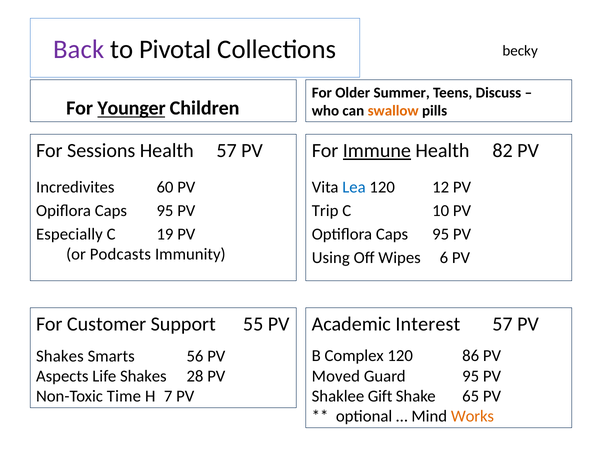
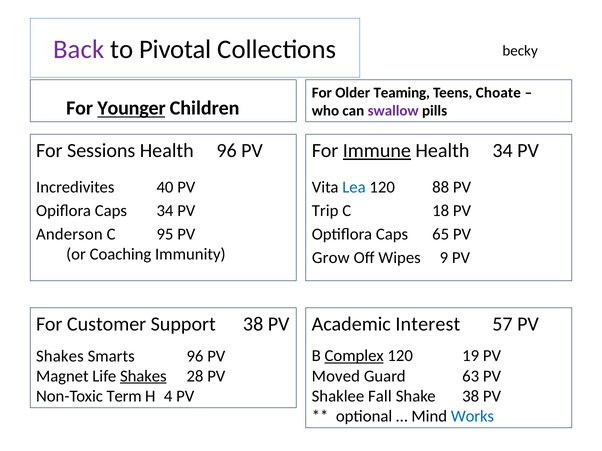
Summer: Summer -> Teaming
Discuss: Discuss -> Choate
swallow colour: orange -> purple
Health 57: 57 -> 96
Health 82: 82 -> 34
60: 60 -> 40
12: 12 -> 88
Opiflora Caps 95: 95 -> 34
10: 10 -> 18
Especially: Especially -> Anderson
19: 19 -> 95
Optiflora Caps 95: 95 -> 65
Podcasts: Podcasts -> Coaching
Using: Using -> Grow
6: 6 -> 9
Support 55: 55 -> 38
Smarts 56: 56 -> 96
Complex underline: none -> present
86: 86 -> 19
Aspects: Aspects -> Magnet
Shakes at (143, 376) underline: none -> present
Guard 95: 95 -> 63
Time: Time -> Term
7: 7 -> 4
Gift: Gift -> Fall
Shake 65: 65 -> 38
Works colour: orange -> blue
